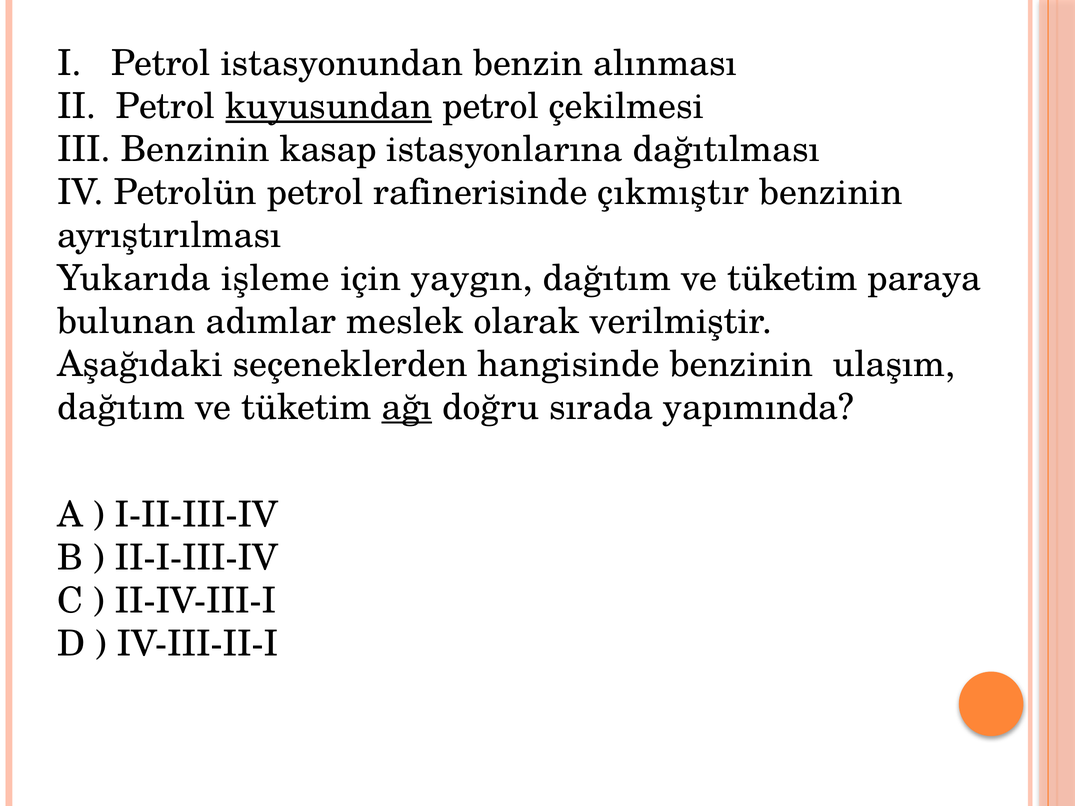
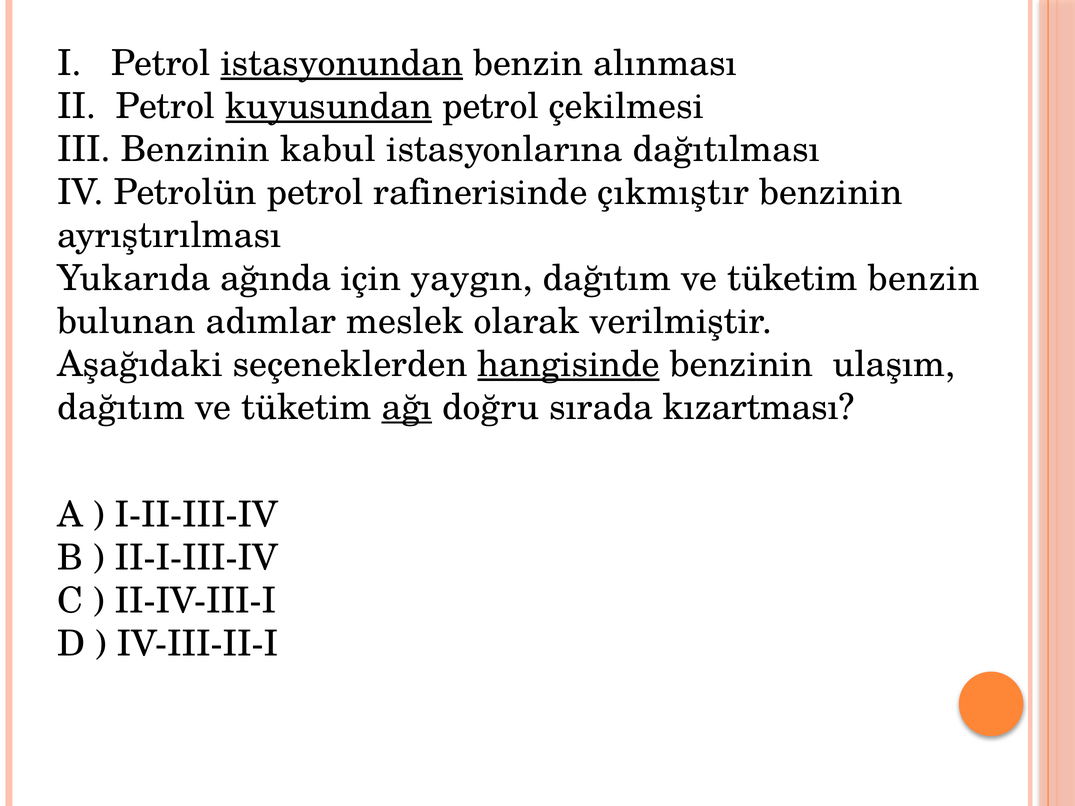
istasyonundan underline: none -> present
kasap: kasap -> kabul
işleme: işleme -> ağında
tüketim paraya: paraya -> benzin
hangisinde underline: none -> present
yapımında: yapımında -> kızartması
